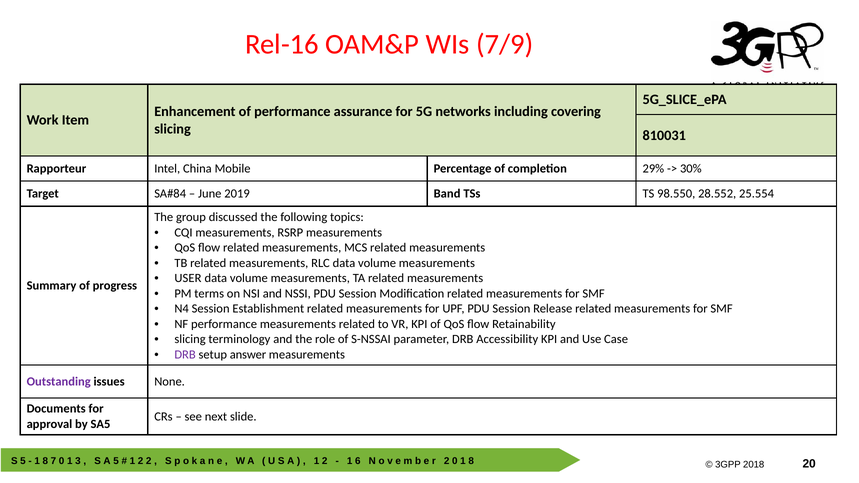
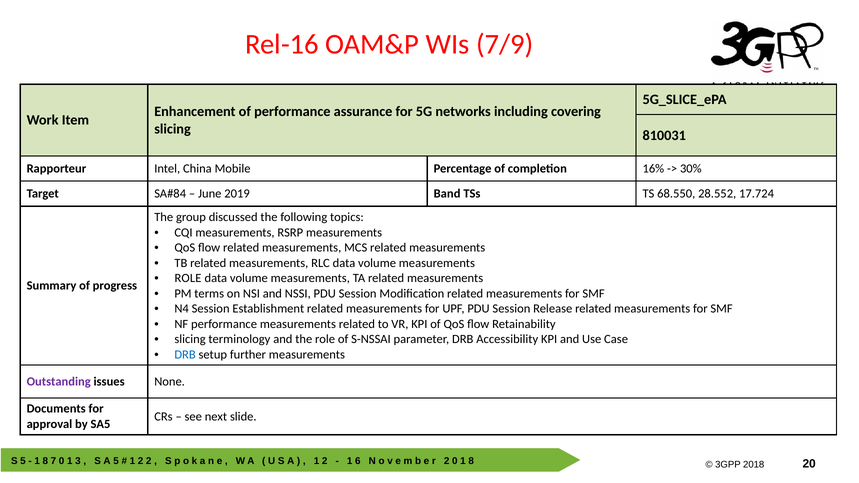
29%: 29% -> 16%
98.550: 98.550 -> 68.550
25.554: 25.554 -> 17.724
USER at (188, 278): USER -> ROLE
DRB at (185, 355) colour: purple -> blue
answer: answer -> further
